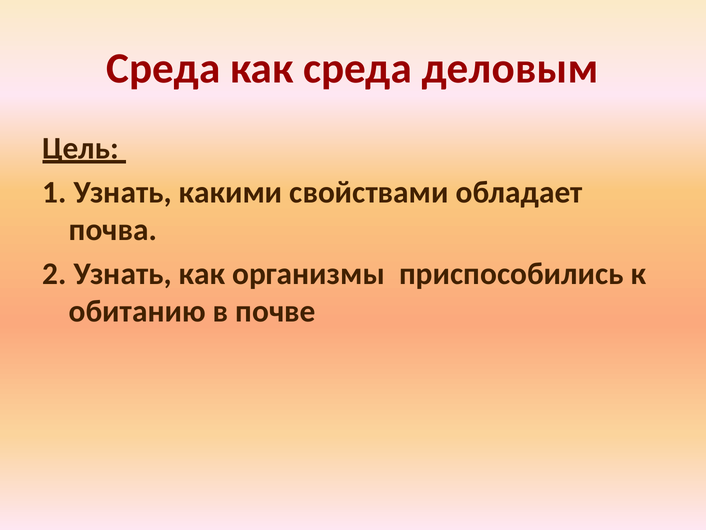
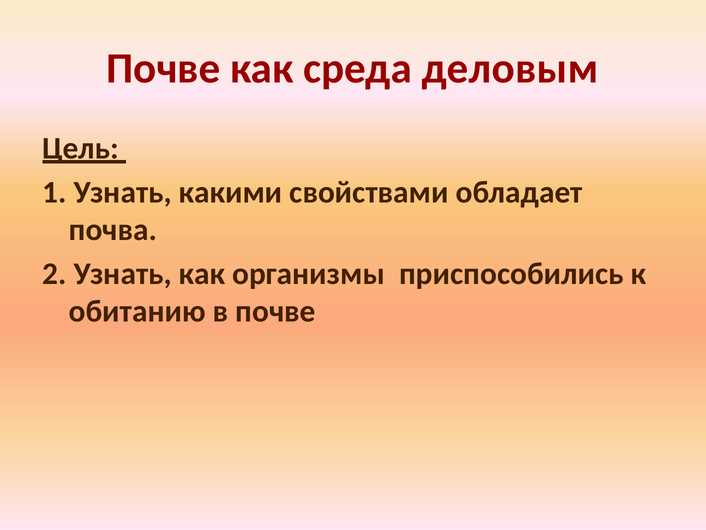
Среда at (163, 68): Среда -> Почве
